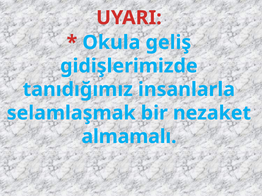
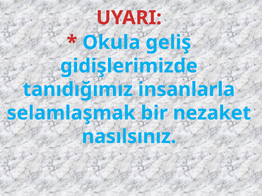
almamalı: almamalı -> nasılsınız
